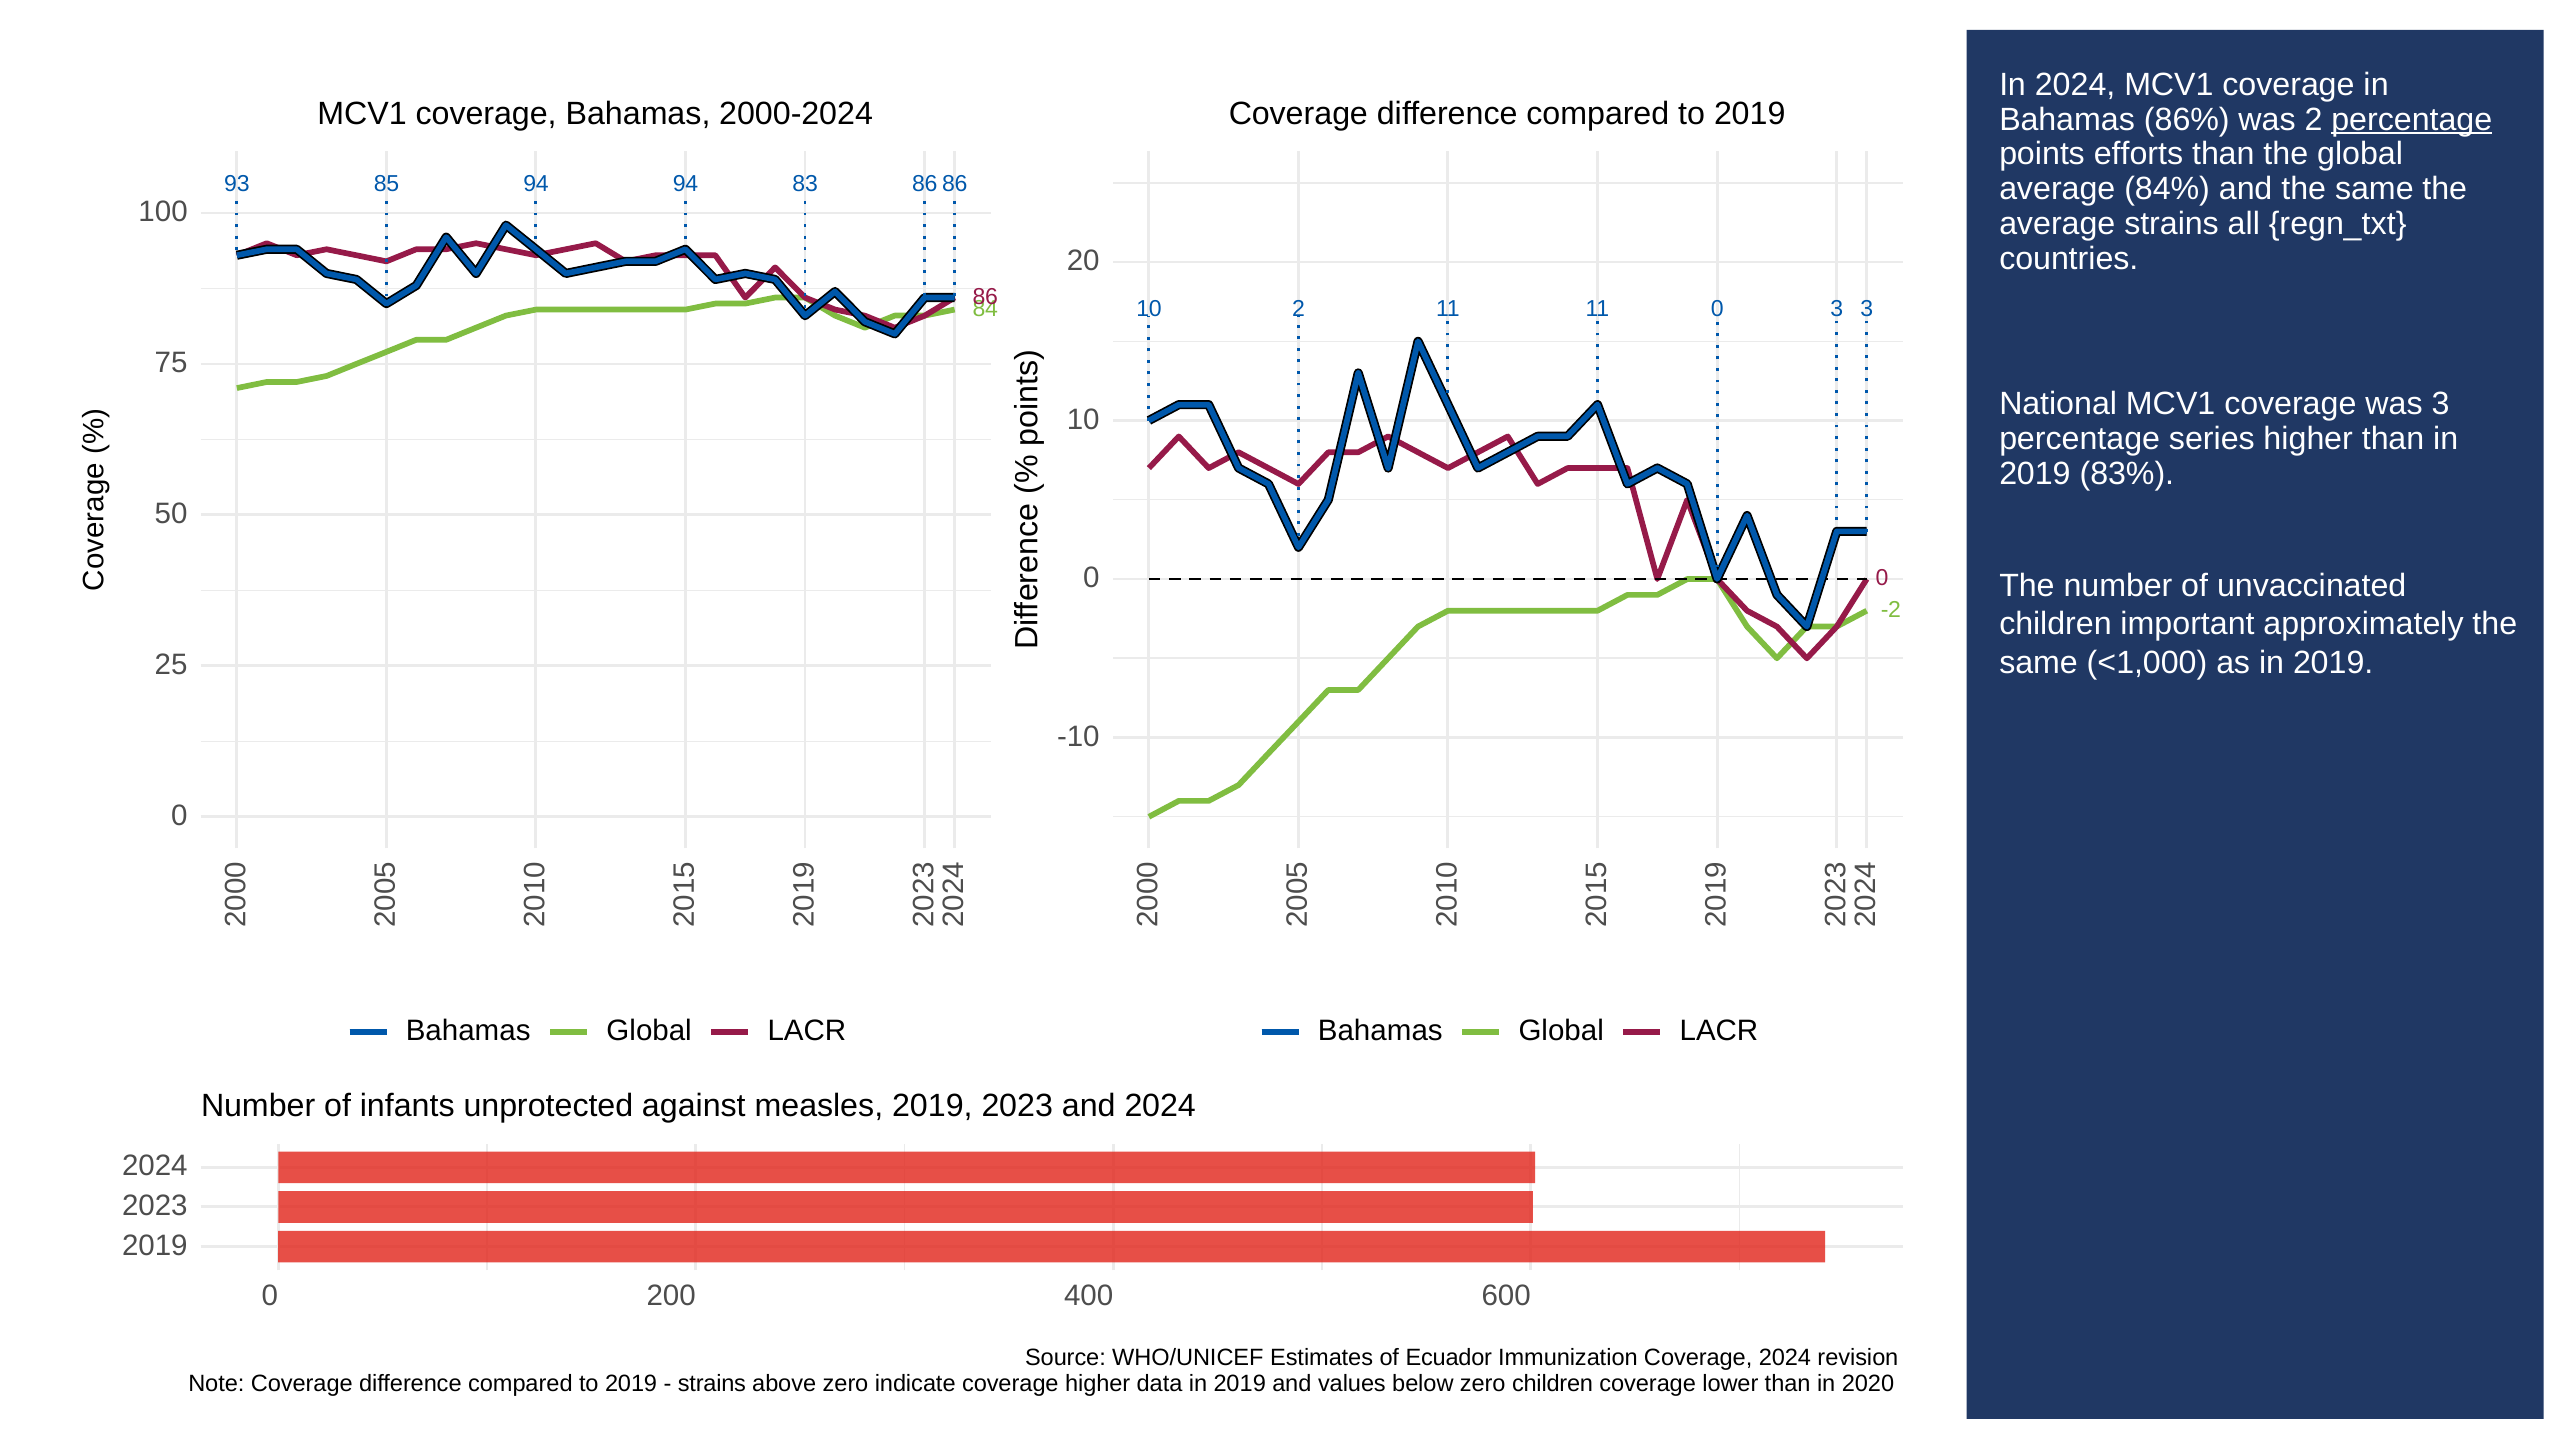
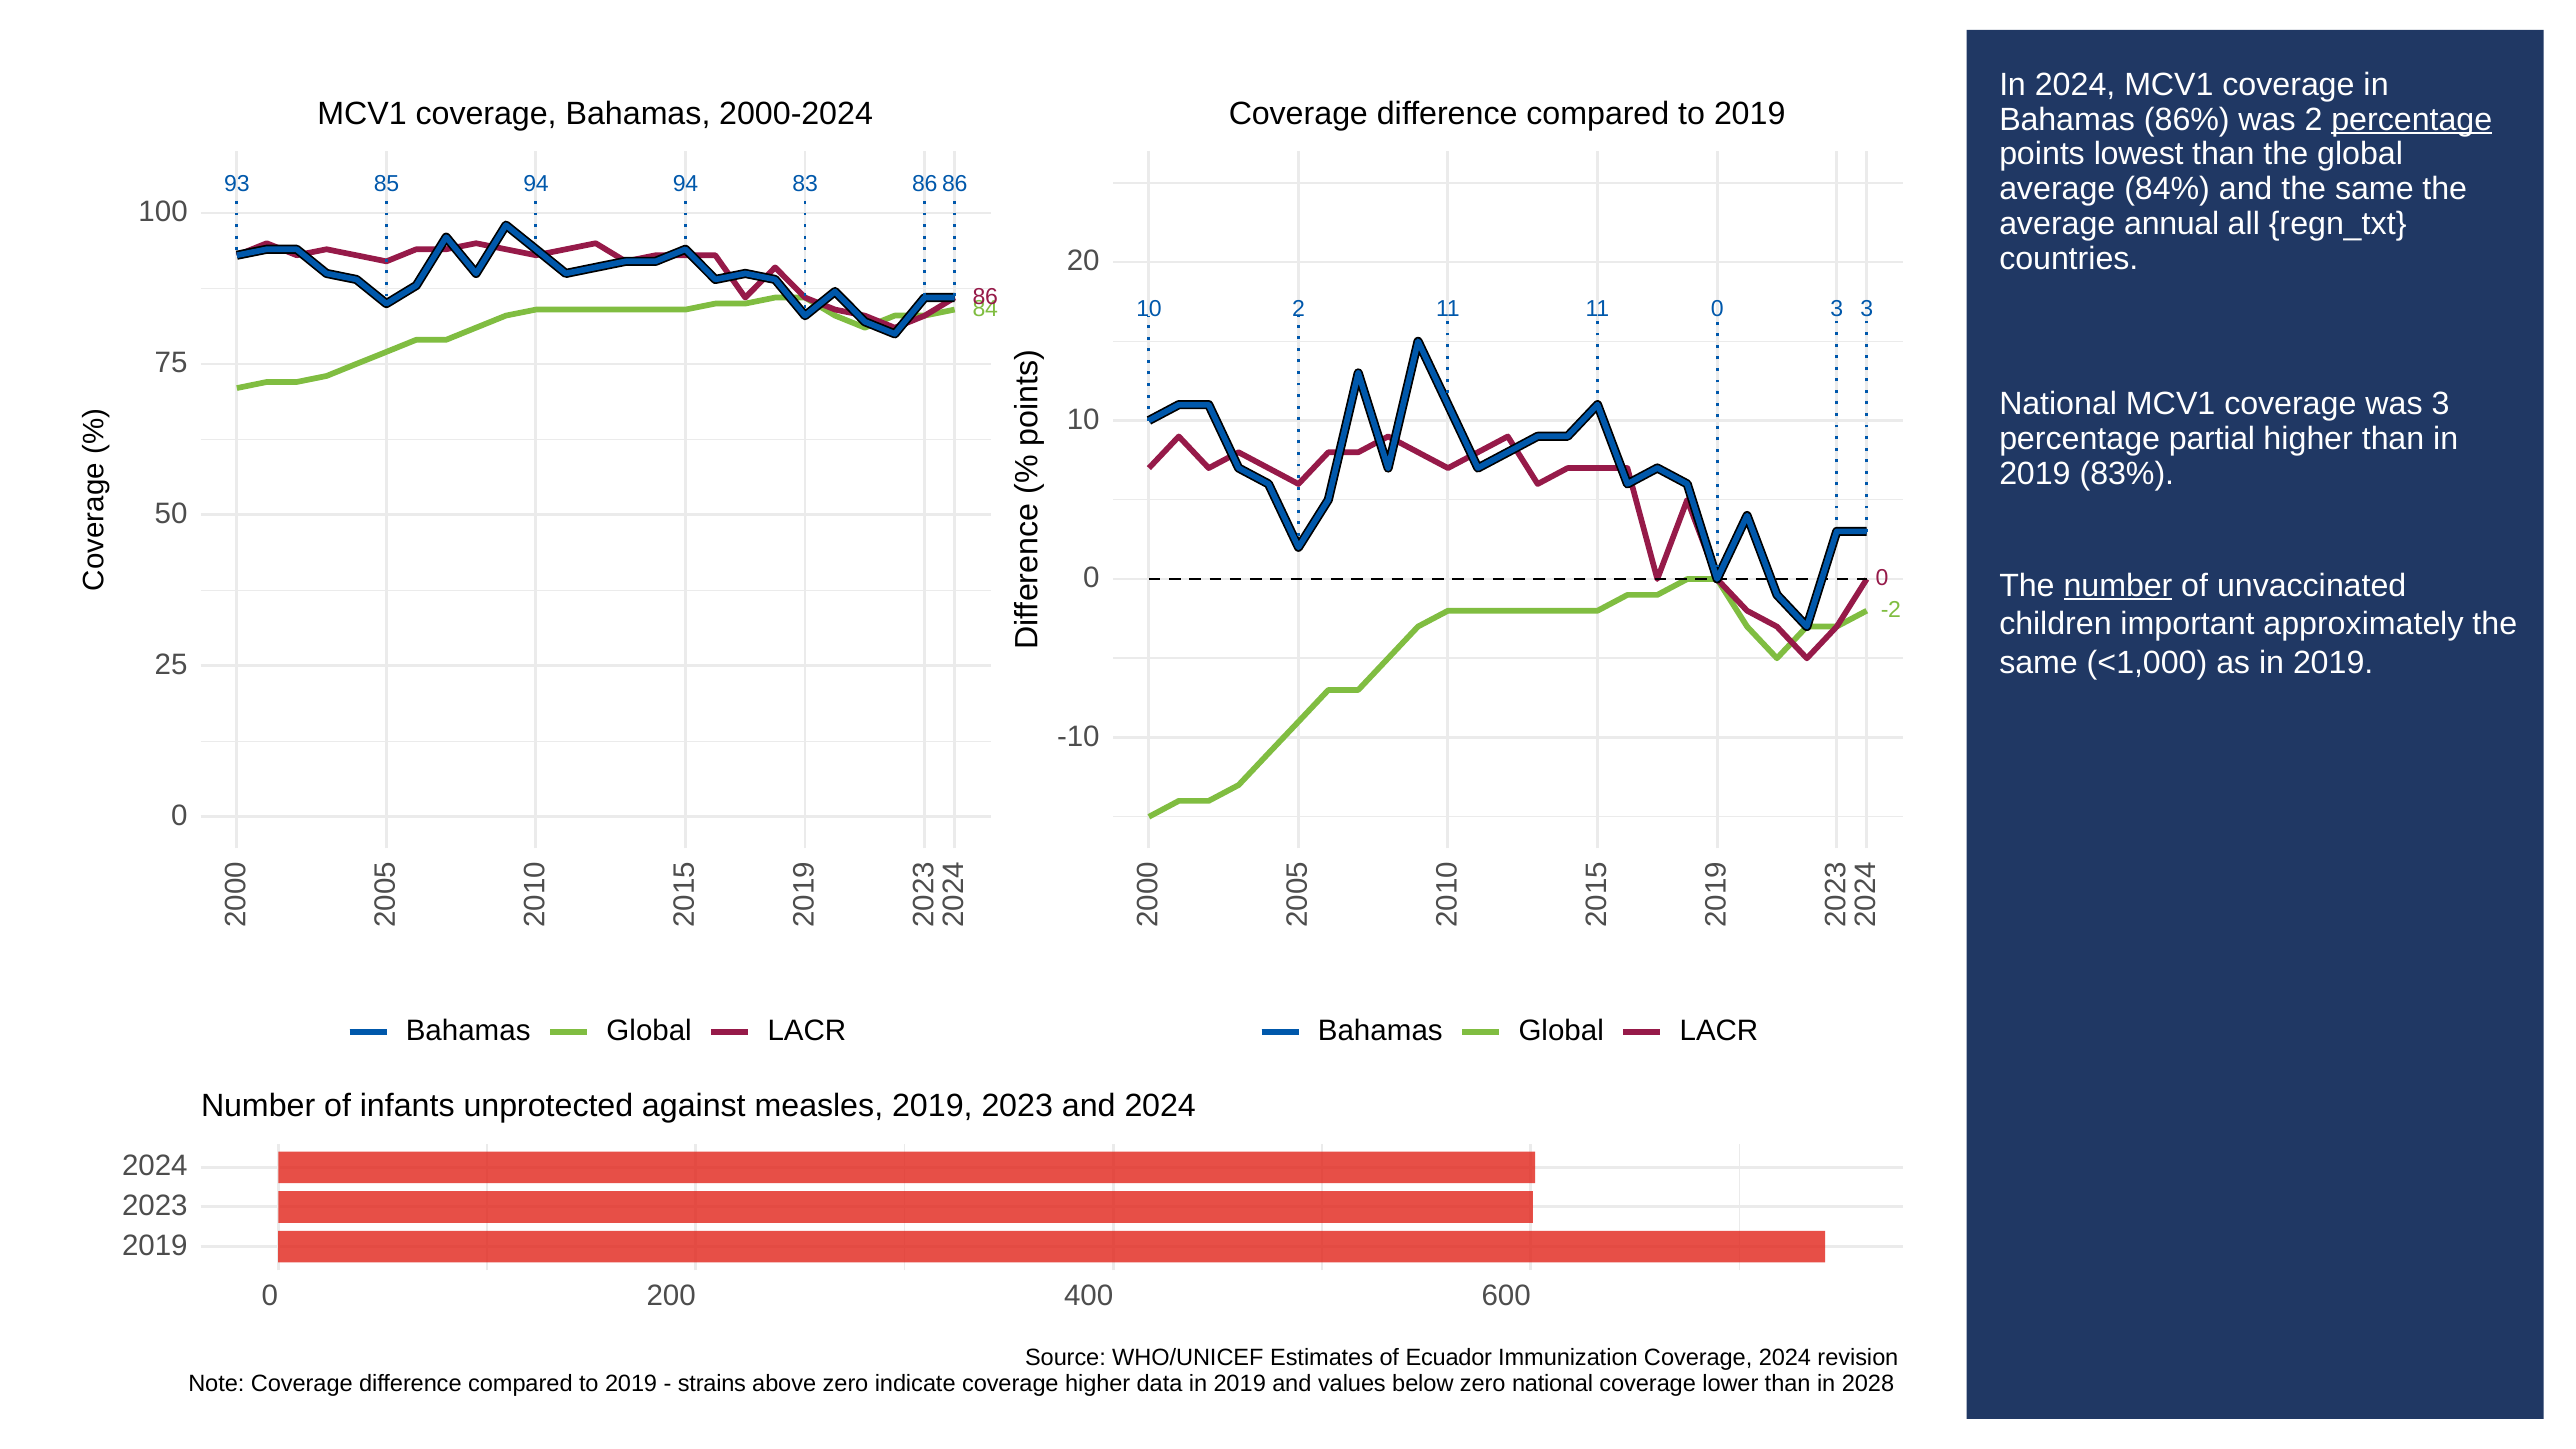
efforts: efforts -> lowest
average strains: strains -> annual
series: series -> partial
number at (2118, 585) underline: none -> present
zero children: children -> national
2020: 2020 -> 2028
